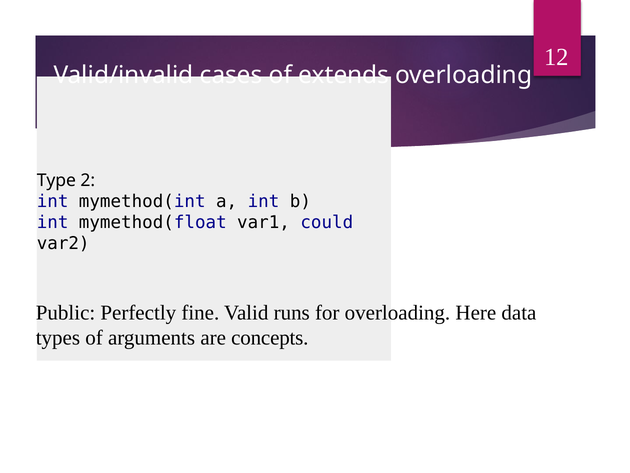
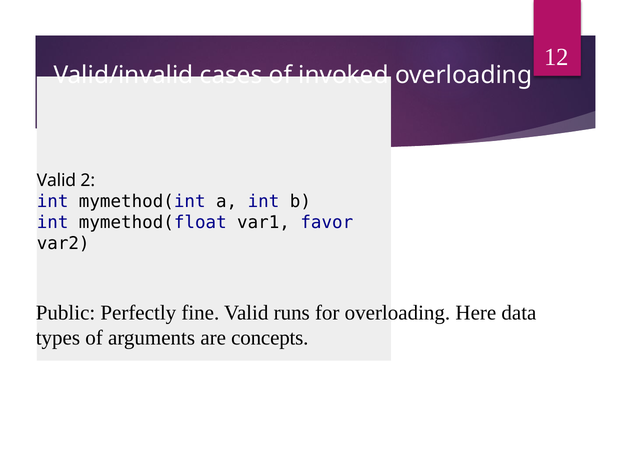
extends: extends -> invoked
Type at (56, 180): Type -> Valid
could: could -> favor
